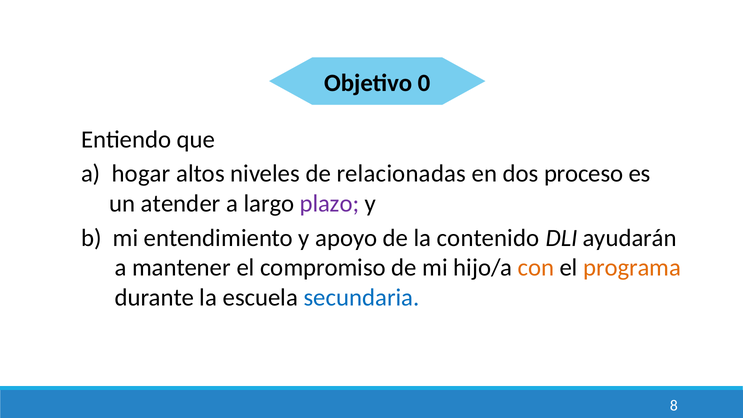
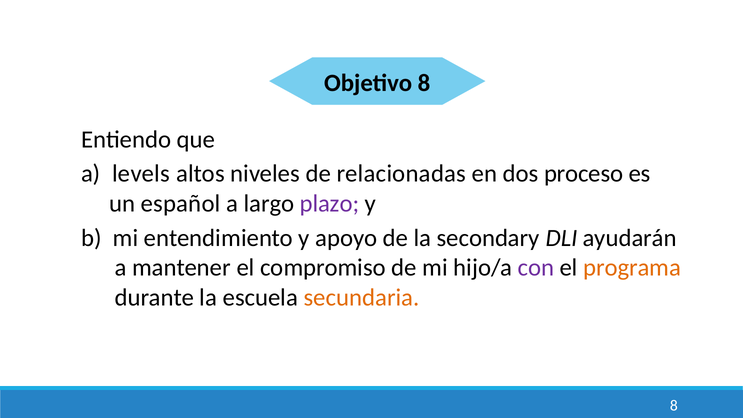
Objetivo 0: 0 -> 8
hogar: hogar -> levels
atender: atender -> español
contenido: contenido -> secondary
con colour: orange -> purple
secundaria colour: blue -> orange
